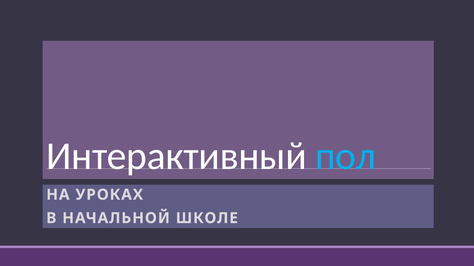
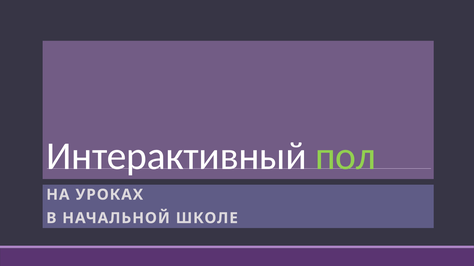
пол colour: light blue -> light green
